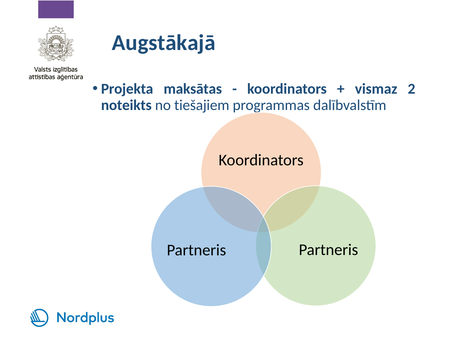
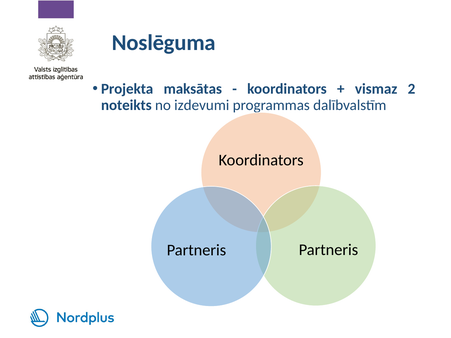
Augstākajā: Augstākajā -> Noslēguma
tiešajiem: tiešajiem -> izdevumi
